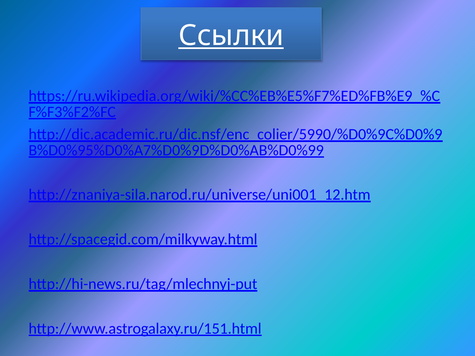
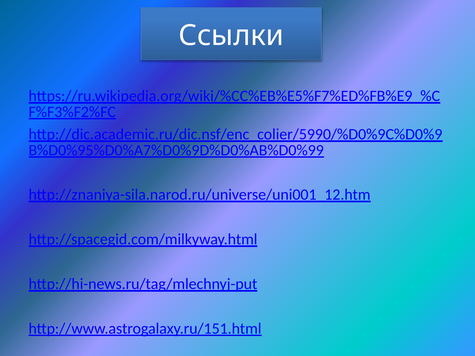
Ссылки underline: present -> none
